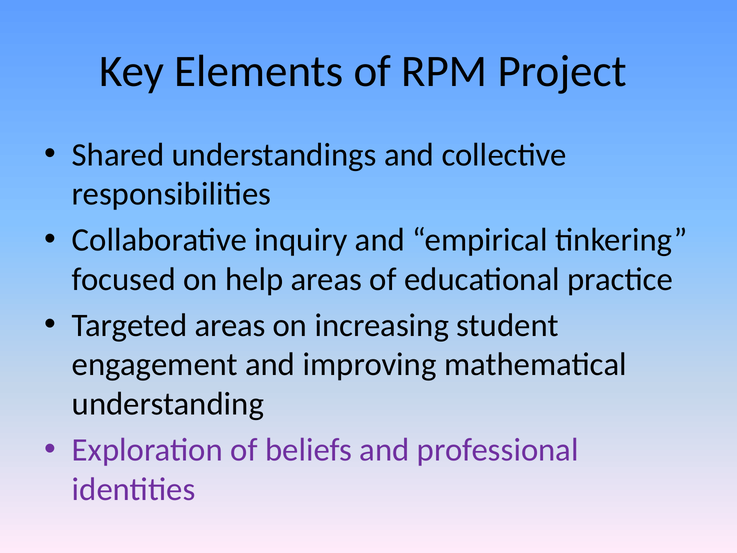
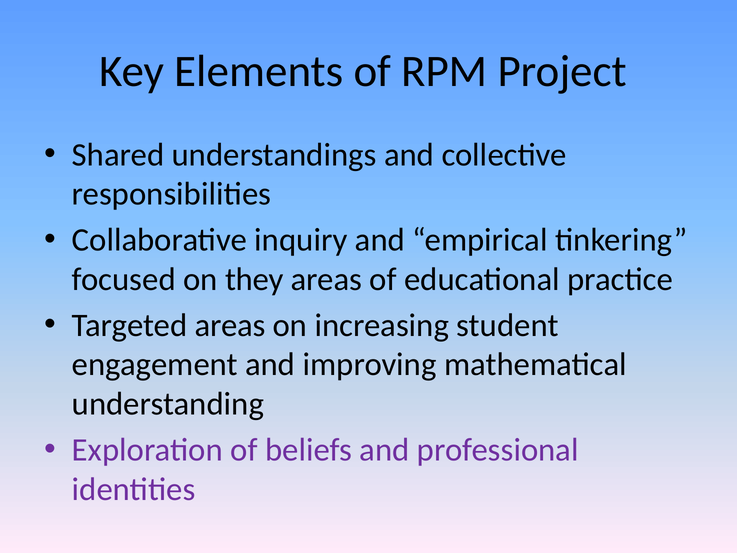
help: help -> they
